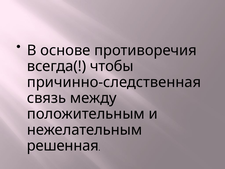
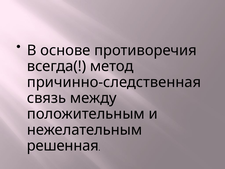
чтобы: чтобы -> метод
